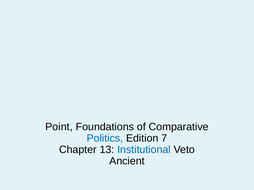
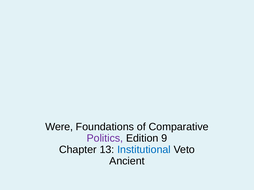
Point: Point -> Were
Politics colour: blue -> purple
7: 7 -> 9
